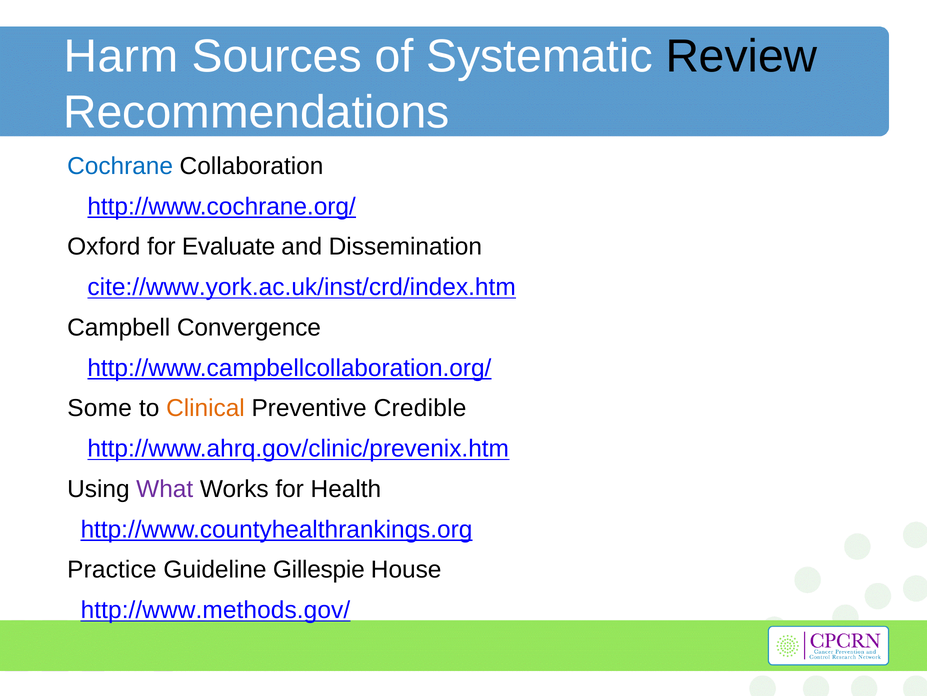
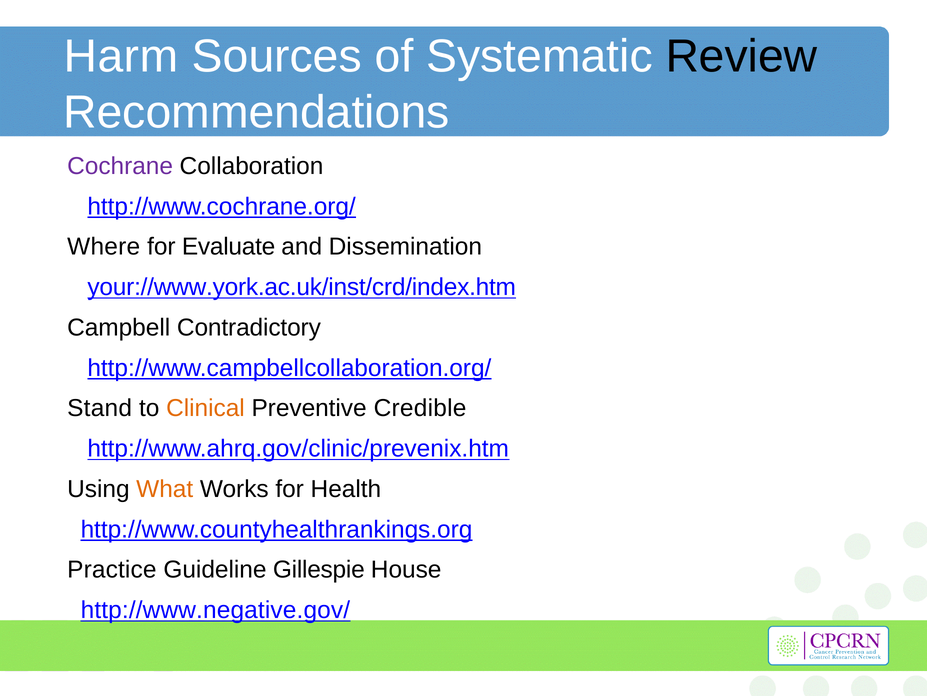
Cochrane colour: blue -> purple
Oxford: Oxford -> Where
cite://www.york.ac.uk/inst/crd/index.htm: cite://www.york.ac.uk/inst/crd/index.htm -> your://www.york.ac.uk/inst/crd/index.htm
Convergence: Convergence -> Contradictory
Some: Some -> Stand
What colour: purple -> orange
http://www.methods.gov/: http://www.methods.gov/ -> http://www.negative.gov/
